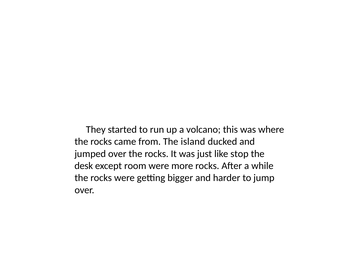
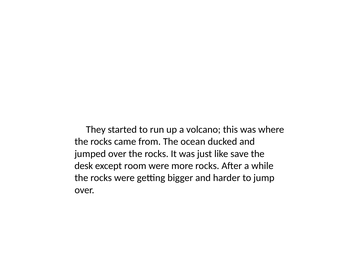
island: island -> ocean
stop: stop -> save
